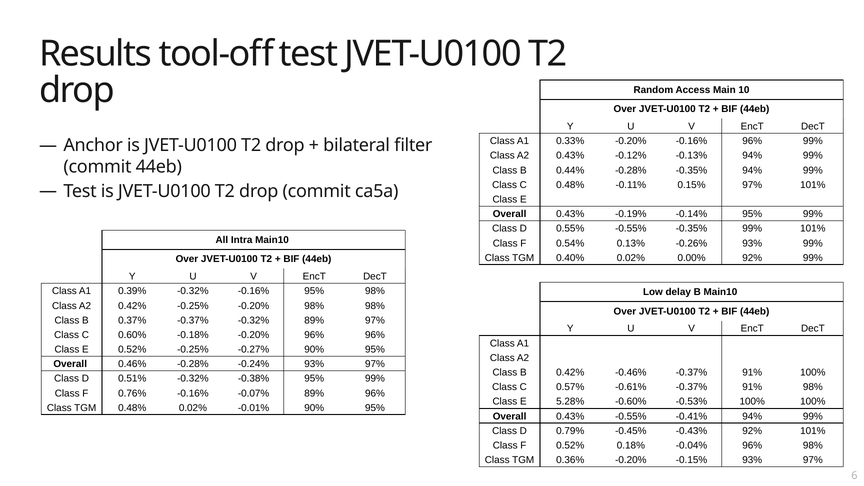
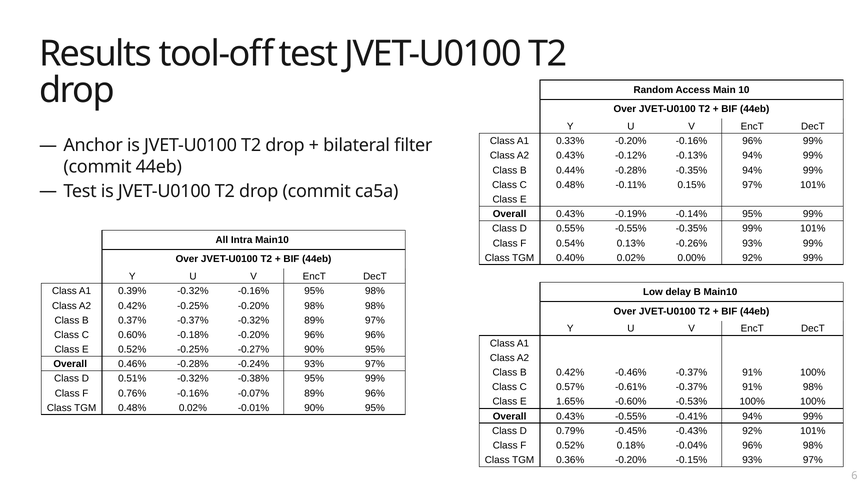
5.28%: 5.28% -> 1.65%
